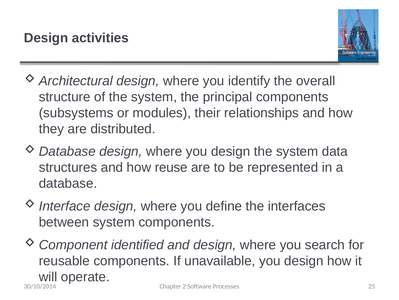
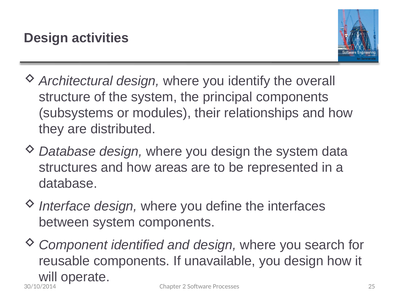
reuse: reuse -> areas
